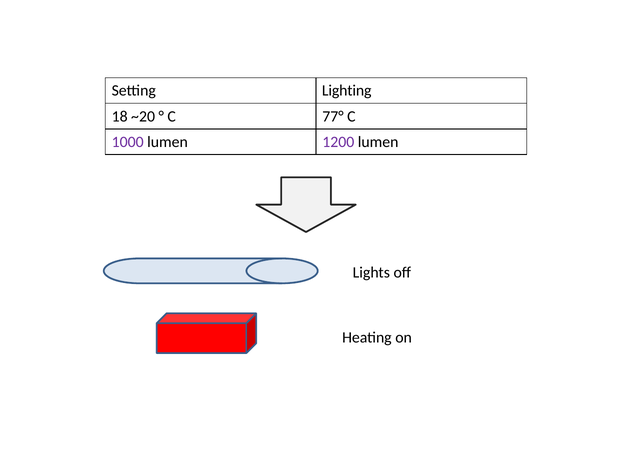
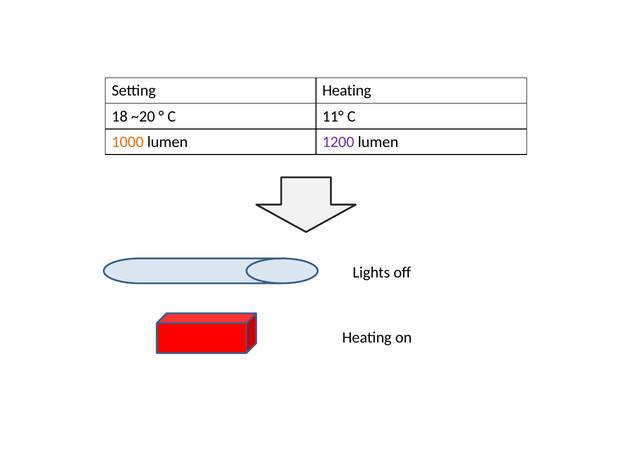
Setting Lighting: Lighting -> Heating
77°: 77° -> 11°
1000 colour: purple -> orange
